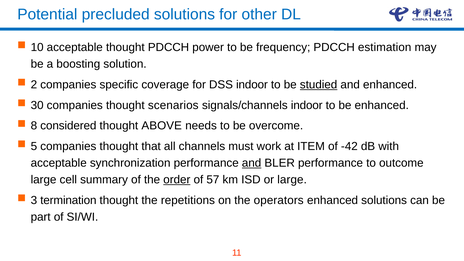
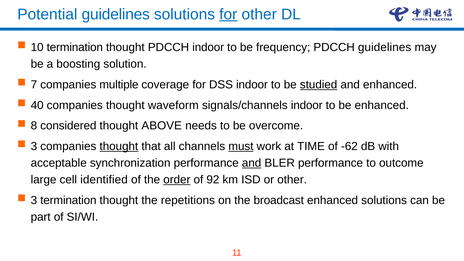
Potential precluded: precluded -> guidelines
for at (228, 14) underline: none -> present
10 acceptable: acceptable -> termination
PDCCH power: power -> indoor
PDCCH estimation: estimation -> guidelines
2: 2 -> 7
specific: specific -> multiple
30: 30 -> 40
scenarios: scenarios -> waveform
5 at (34, 146): 5 -> 3
thought at (119, 146) underline: none -> present
must underline: none -> present
ITEM: ITEM -> TIME
-42: -42 -> -62
summary: summary -> identified
57: 57 -> 92
or large: large -> other
operators: operators -> broadcast
